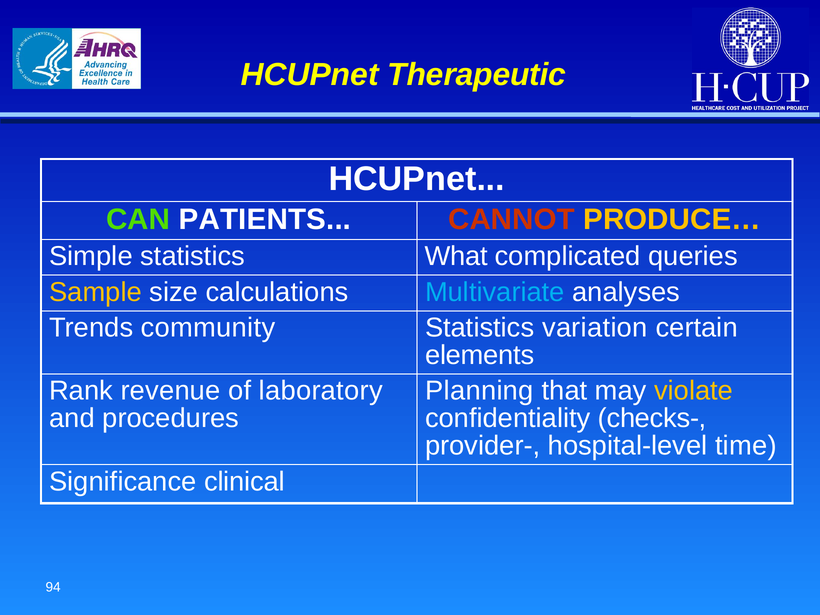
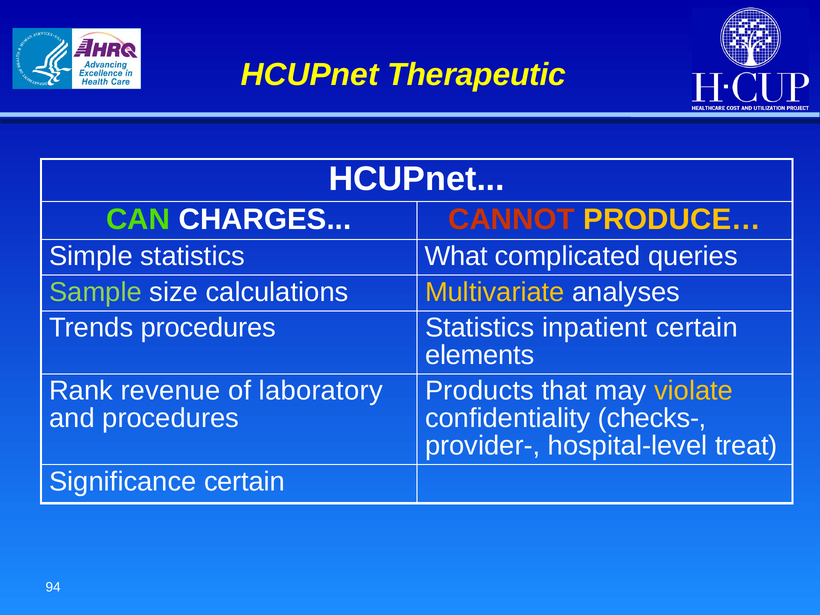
PATIENTS: PATIENTS -> CHARGES
Sample colour: yellow -> light green
Multivariate colour: light blue -> yellow
Trends community: community -> procedures
variation: variation -> inpatient
Planning: Planning -> Products
time: time -> treat
Significance clinical: clinical -> certain
